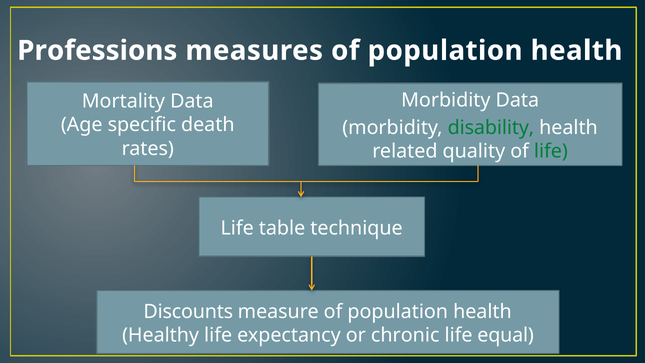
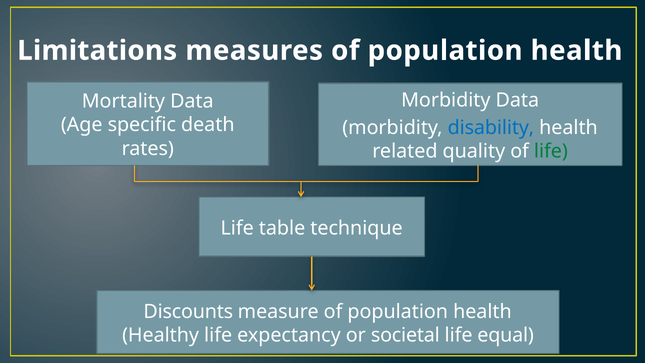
Professions: Professions -> Limitations
disability colour: green -> blue
chronic: chronic -> societal
